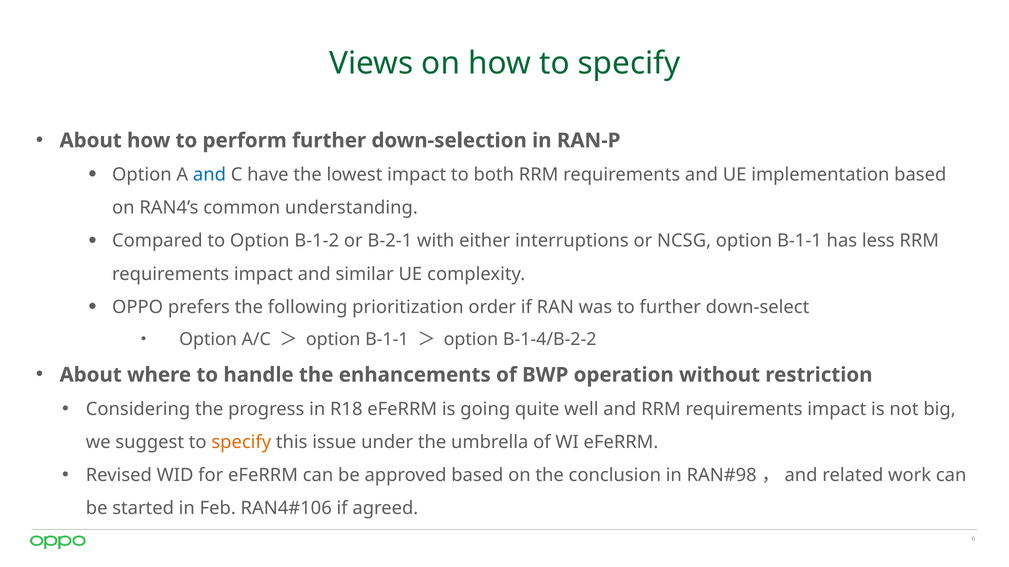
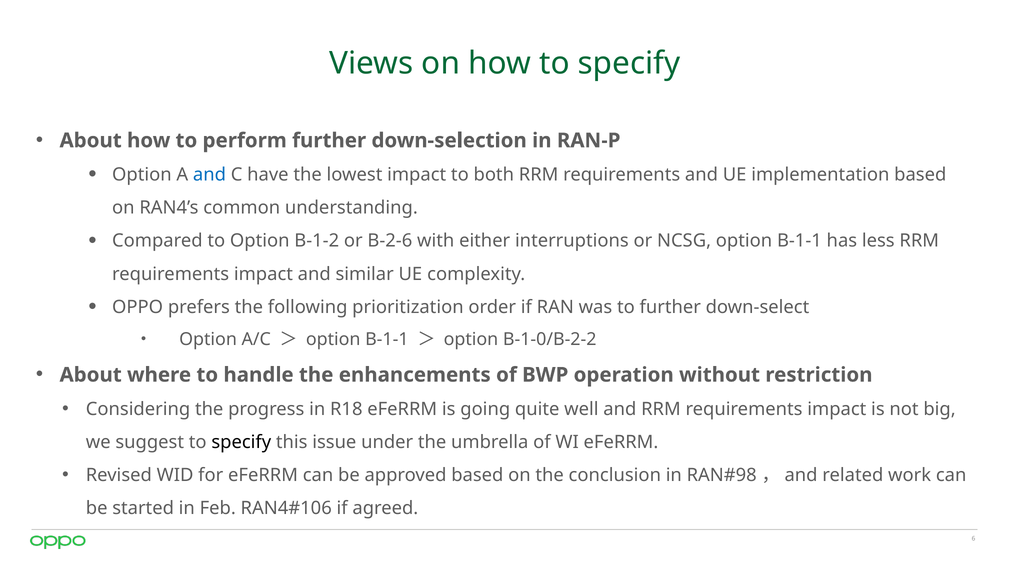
B-2-1: B-2-1 -> B-2-6
B-1-4/B-2-2: B-1-4/B-2-2 -> B-1-0/B-2-2
specify at (241, 443) colour: orange -> black
